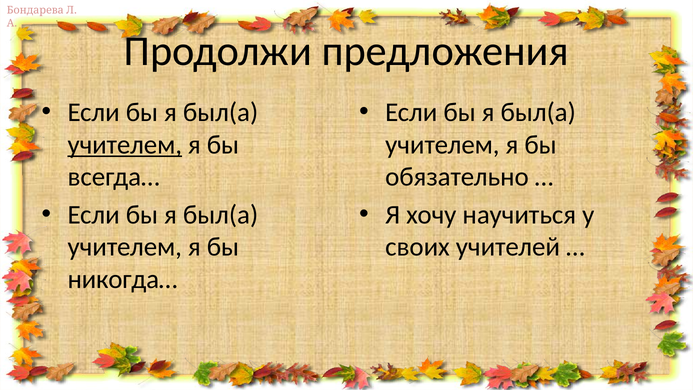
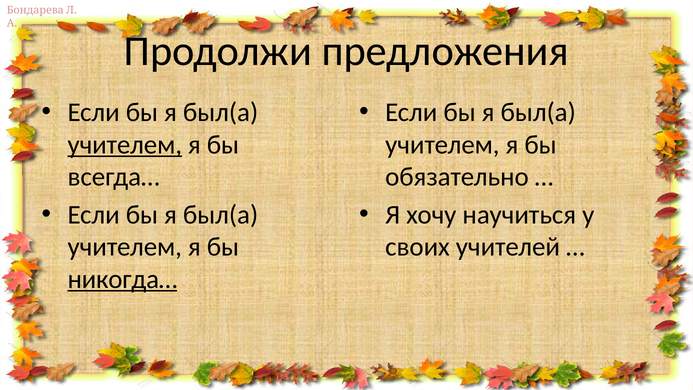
никогда… underline: none -> present
